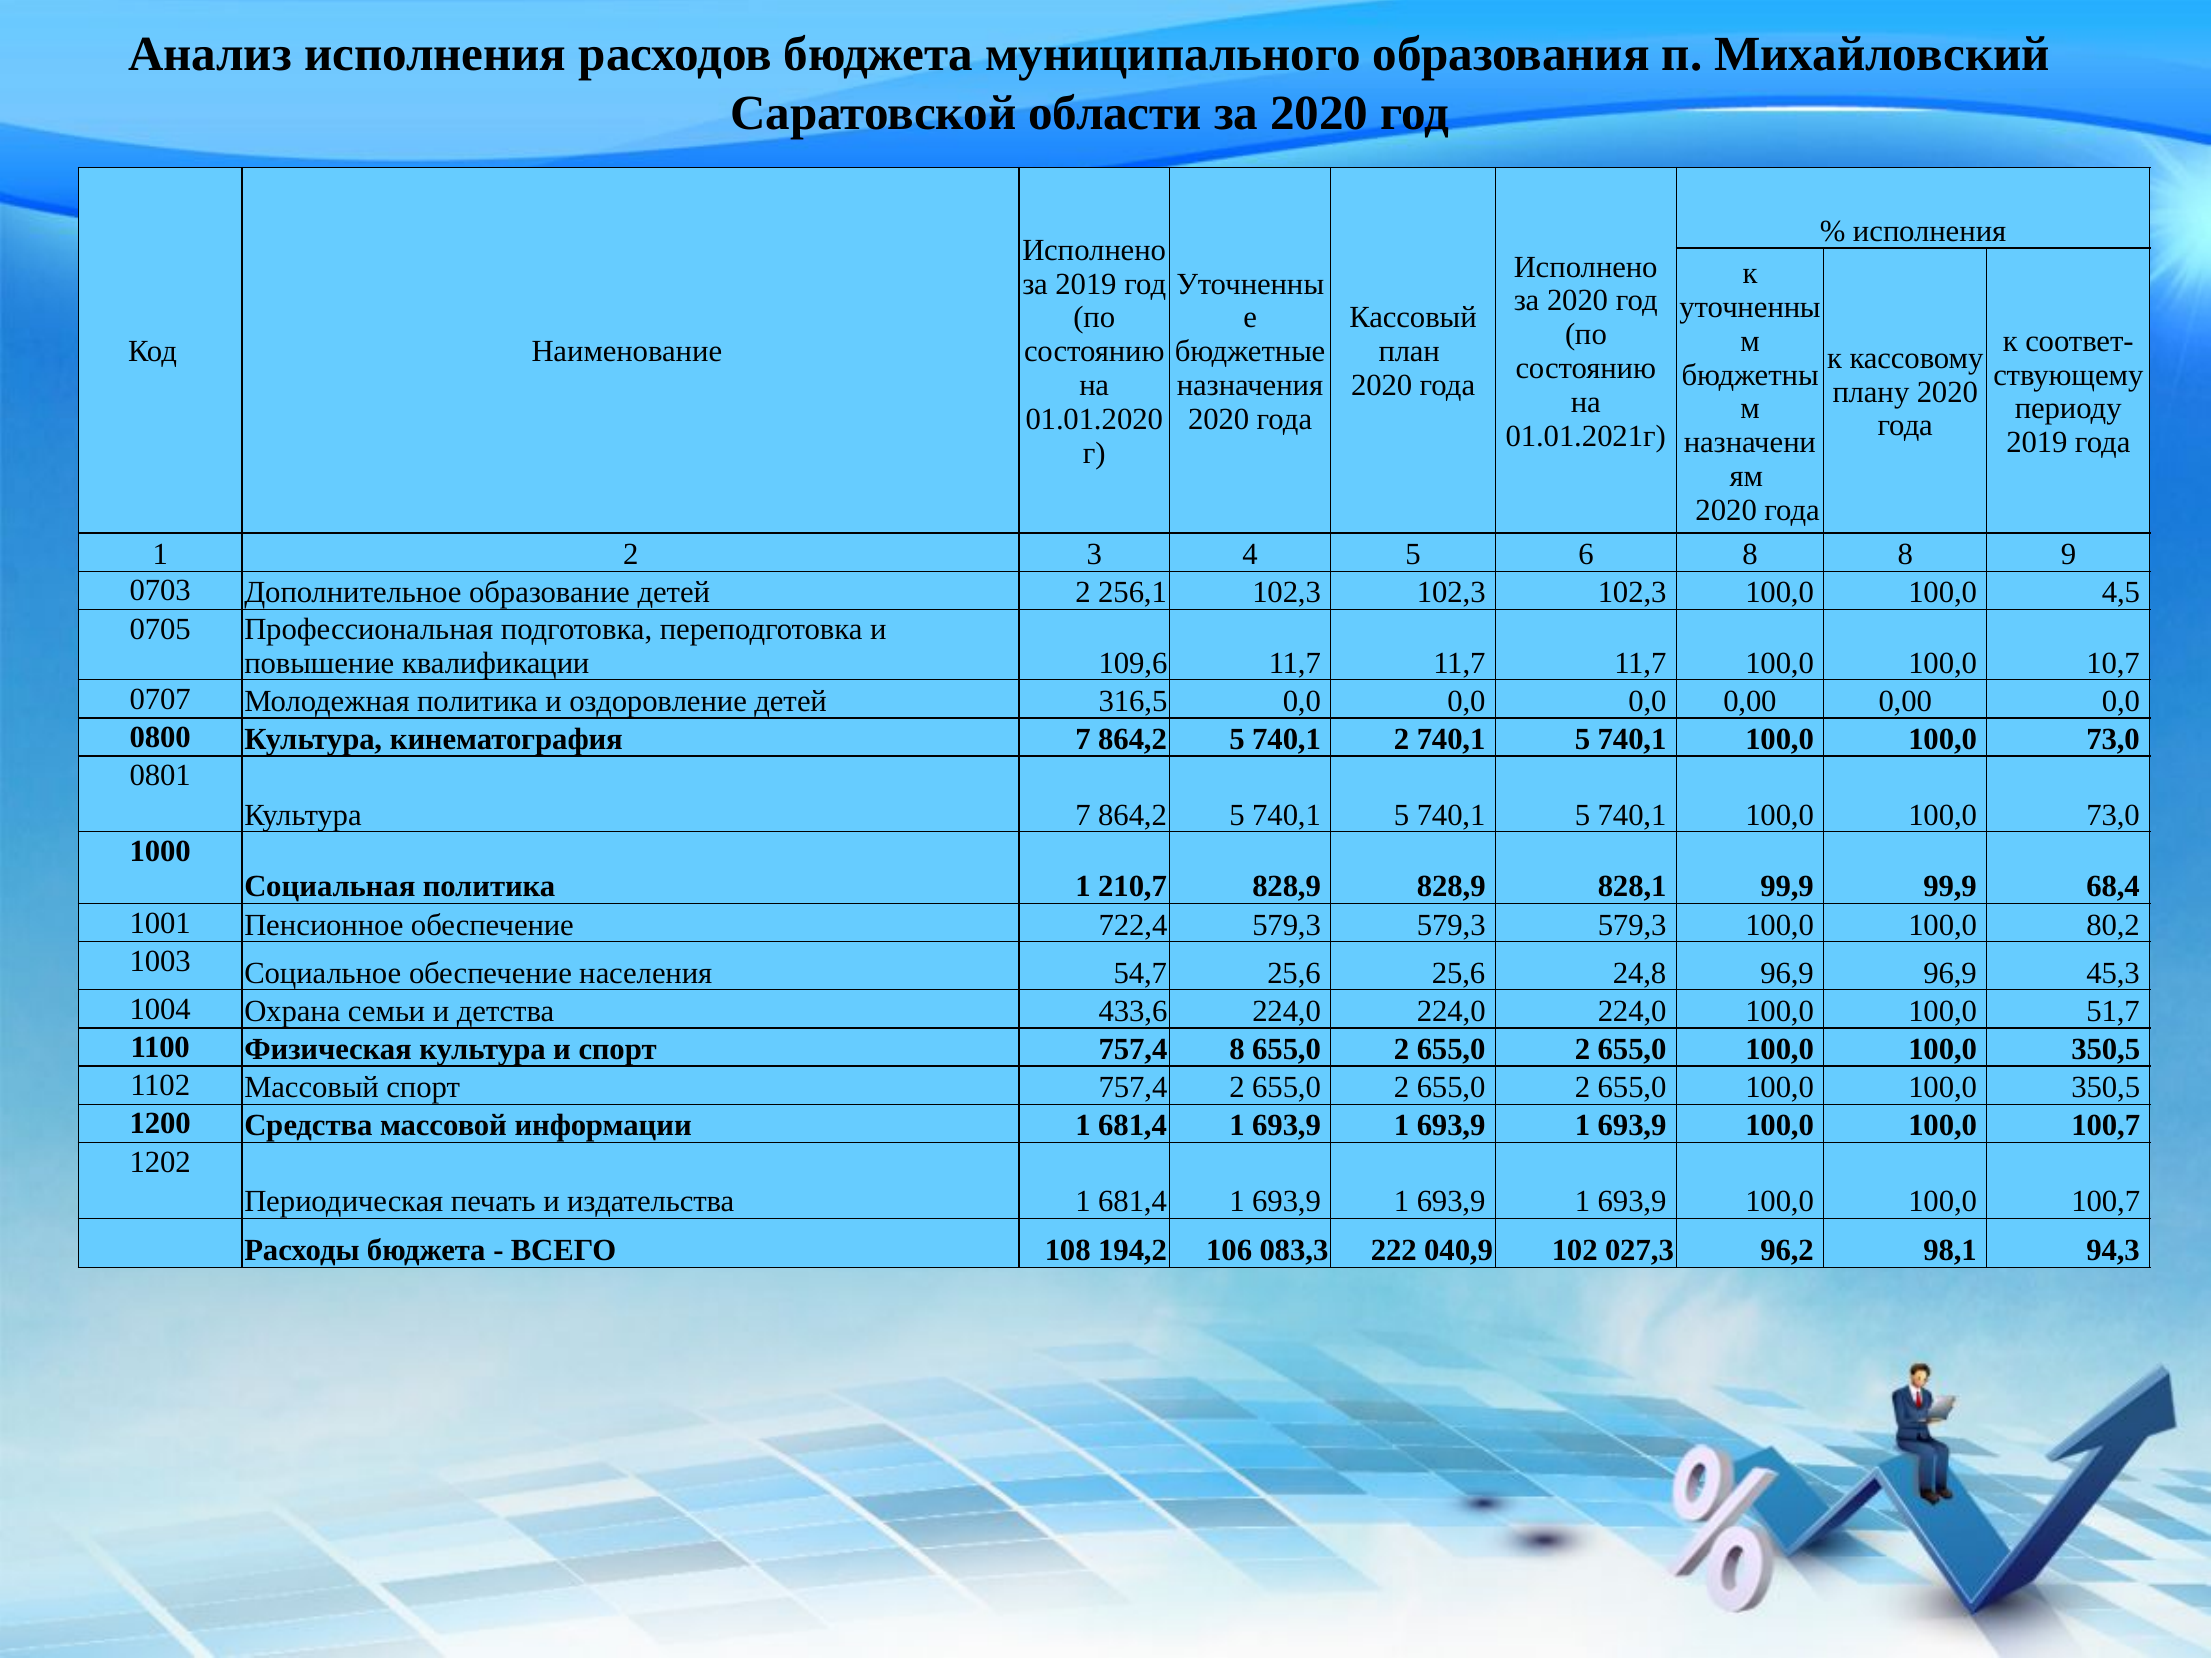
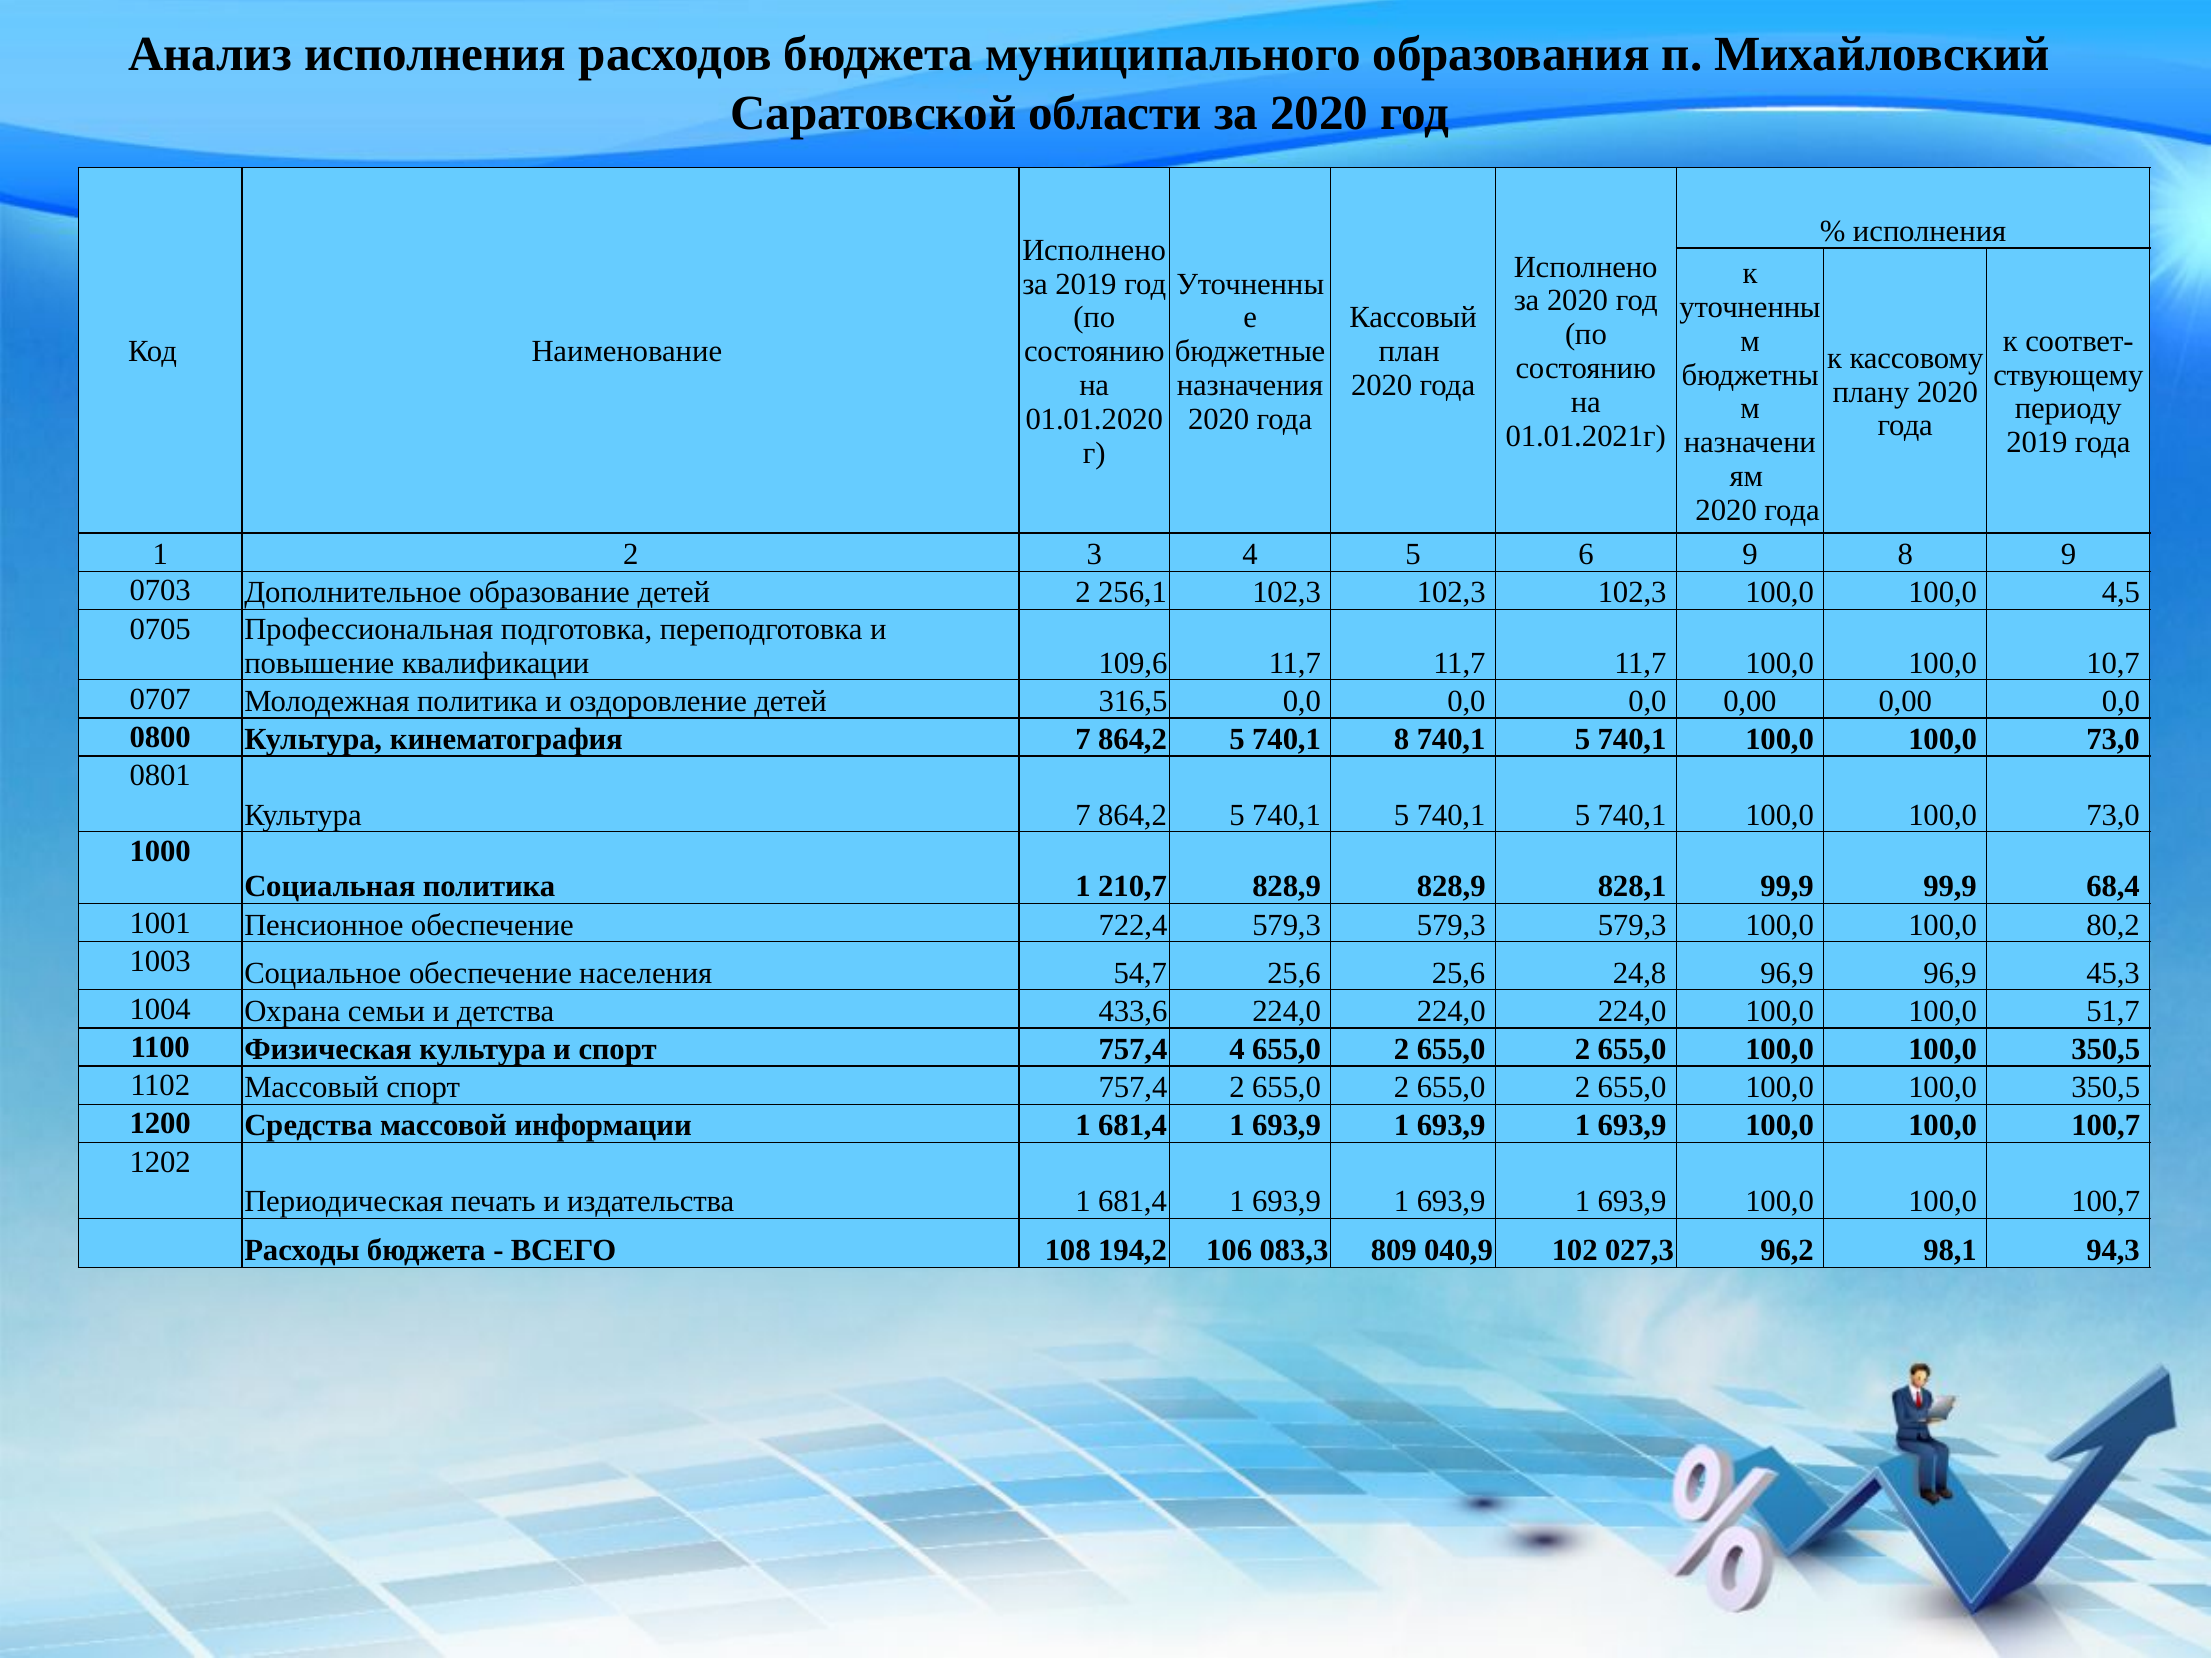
6 8: 8 -> 9
740,1 2: 2 -> 8
757,4 8: 8 -> 4
222: 222 -> 809
